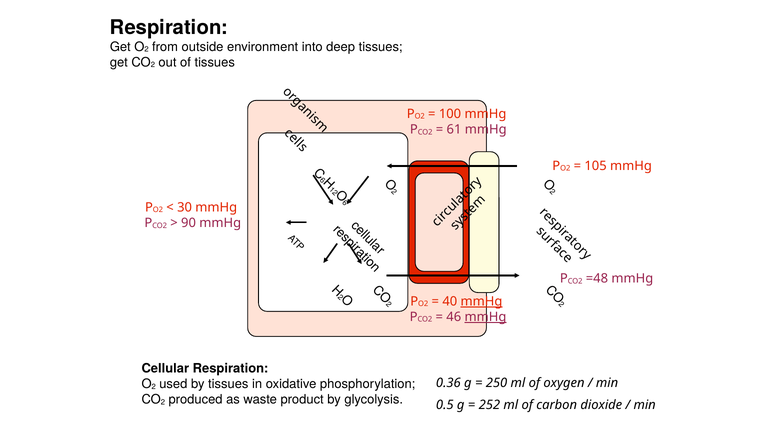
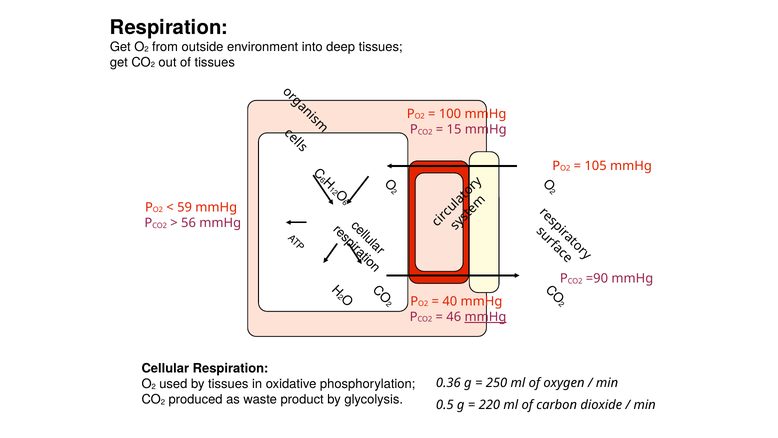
61: 61 -> 15
30: 30 -> 59
90: 90 -> 56
=48: =48 -> =90
mmHg at (482, 301) underline: present -> none
252: 252 -> 220
